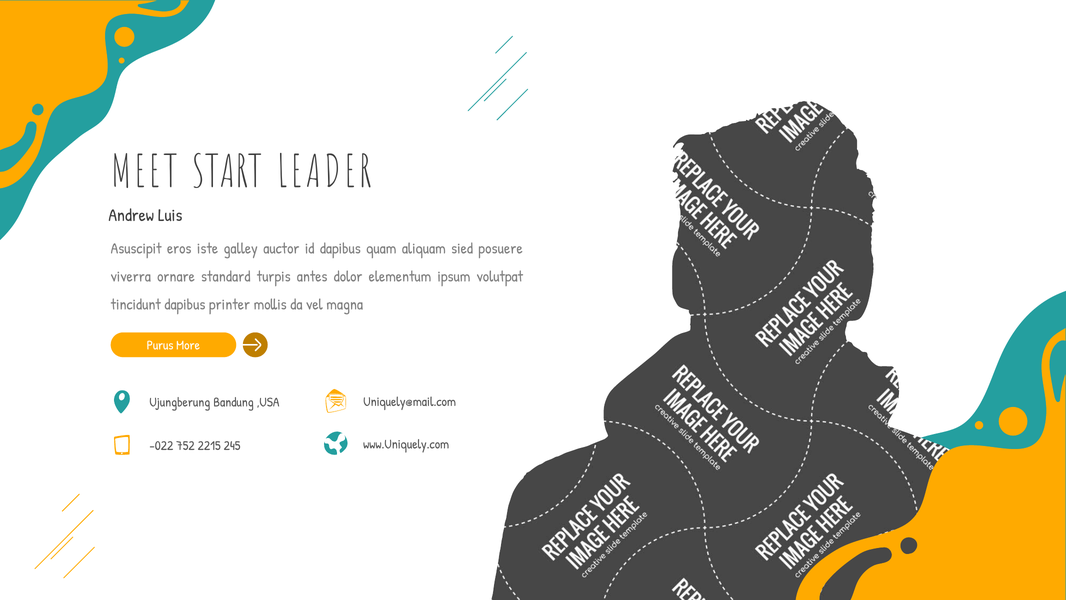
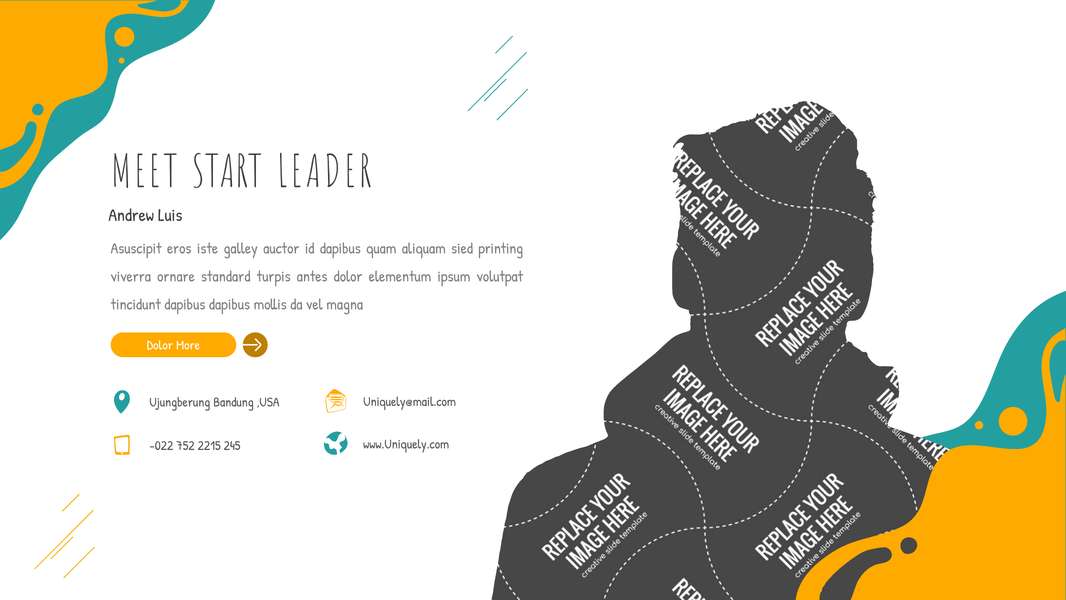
posuere: posuere -> printing
dapibus printer: printer -> dapibus
Purus at (160, 345): Purus -> Dolor
